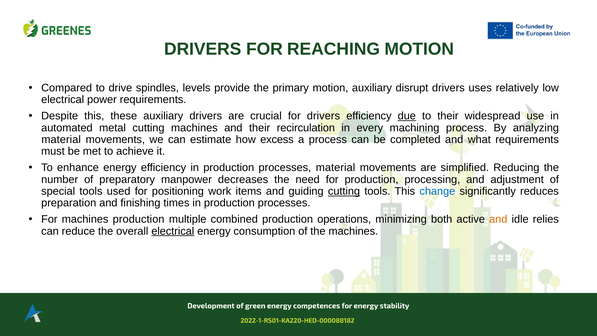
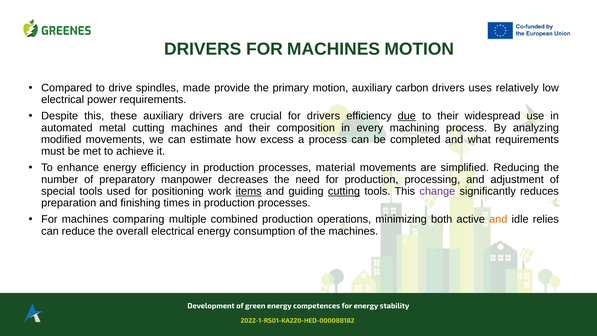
DRIVERS FOR REACHING: REACHING -> MACHINES
levels: levels -> made
disrupt: disrupt -> carbon
recirculation: recirculation -> composition
material at (61, 139): material -> modified
items underline: none -> present
change colour: blue -> purple
machines production: production -> comparing
electrical at (173, 231) underline: present -> none
